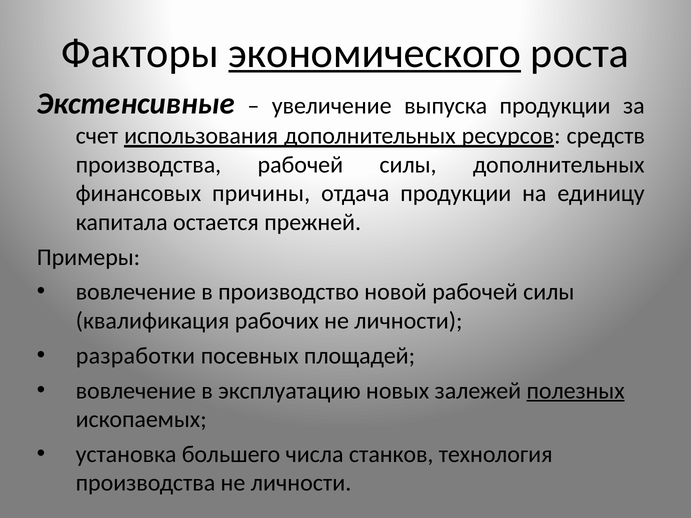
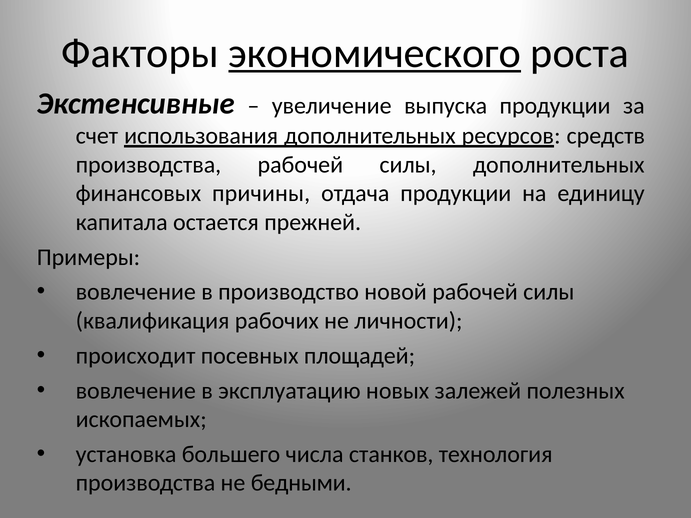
разработки: разработки -> происходит
полезных underline: present -> none
производства не личности: личности -> бедными
